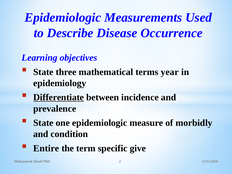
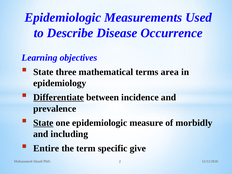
year: year -> area
State at (43, 123) underline: none -> present
condition: condition -> including
